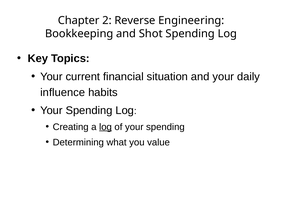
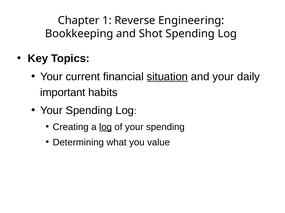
2: 2 -> 1
situation underline: none -> present
influence: influence -> important
